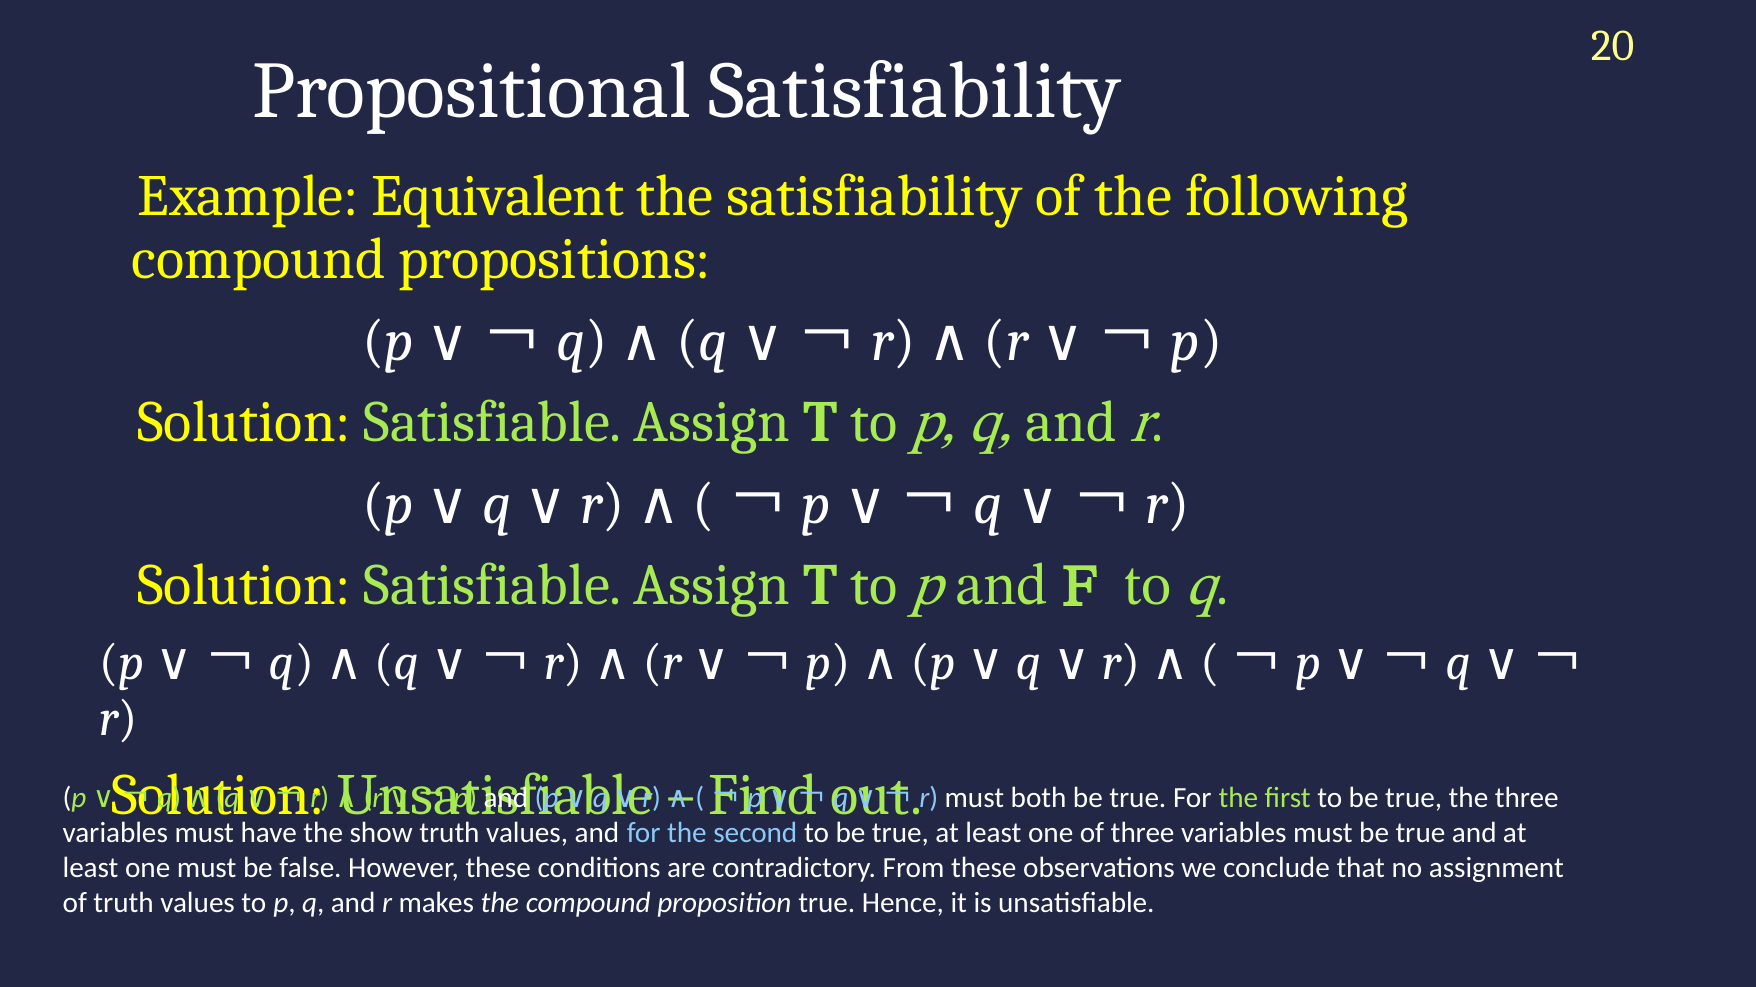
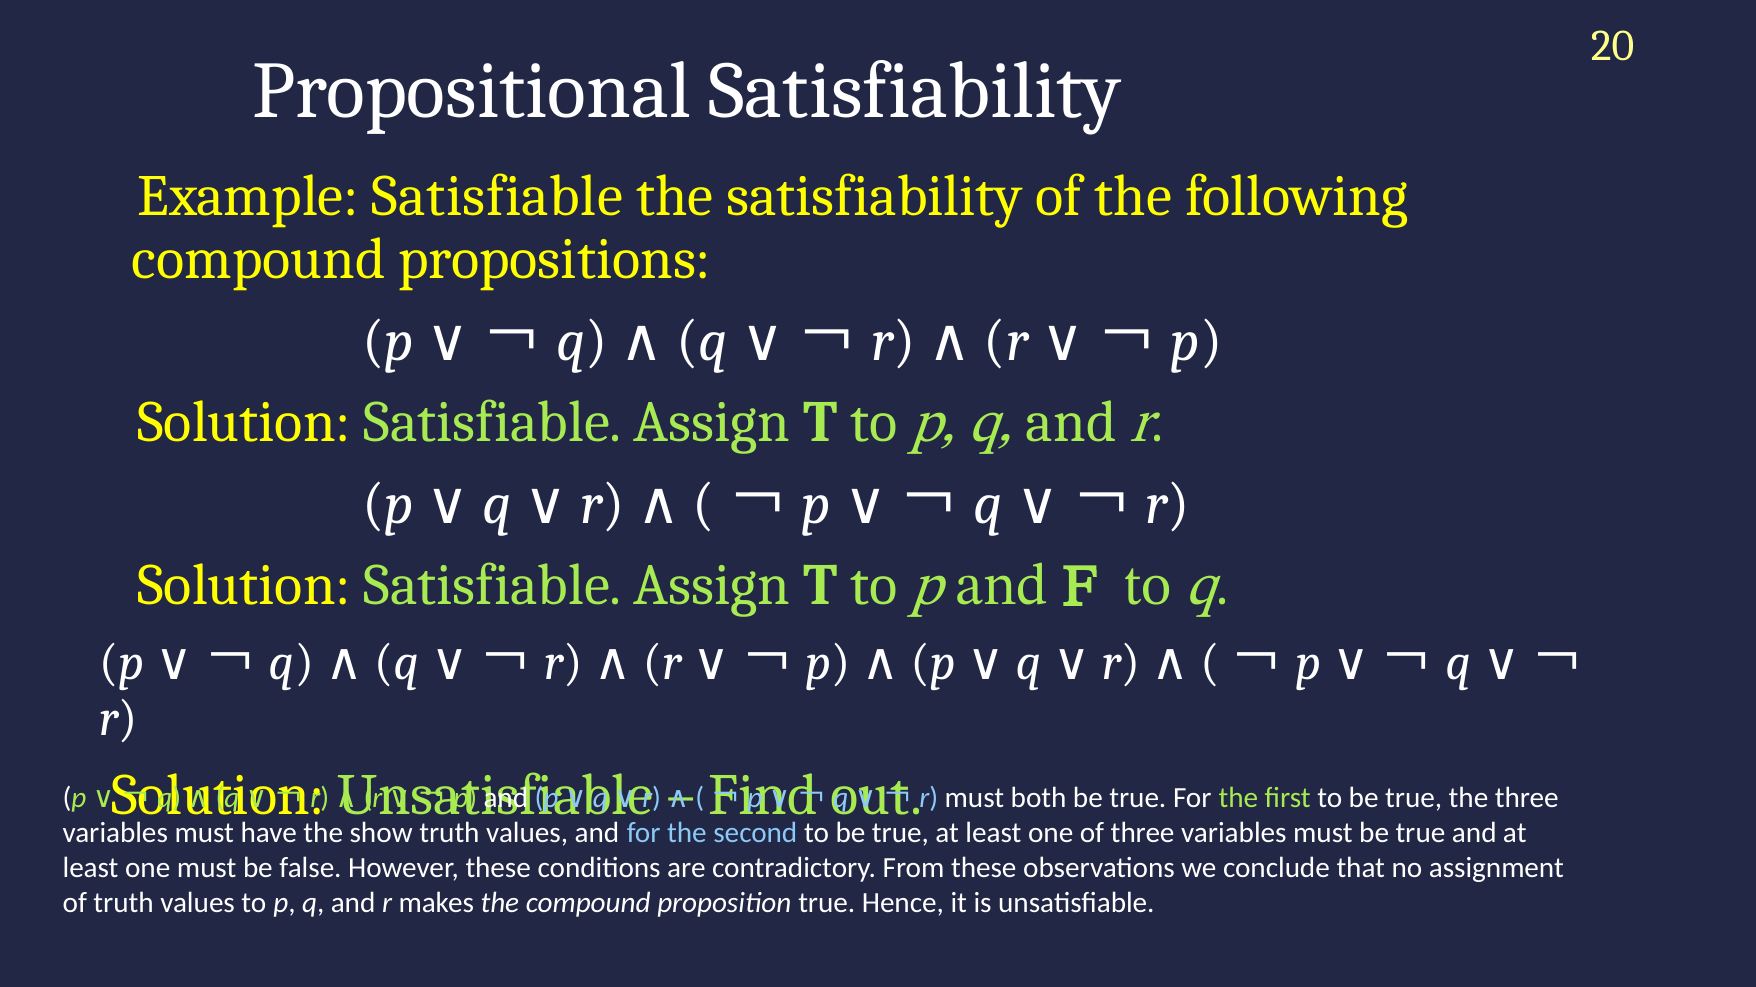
Example Equivalent: Equivalent -> Satisfiable
